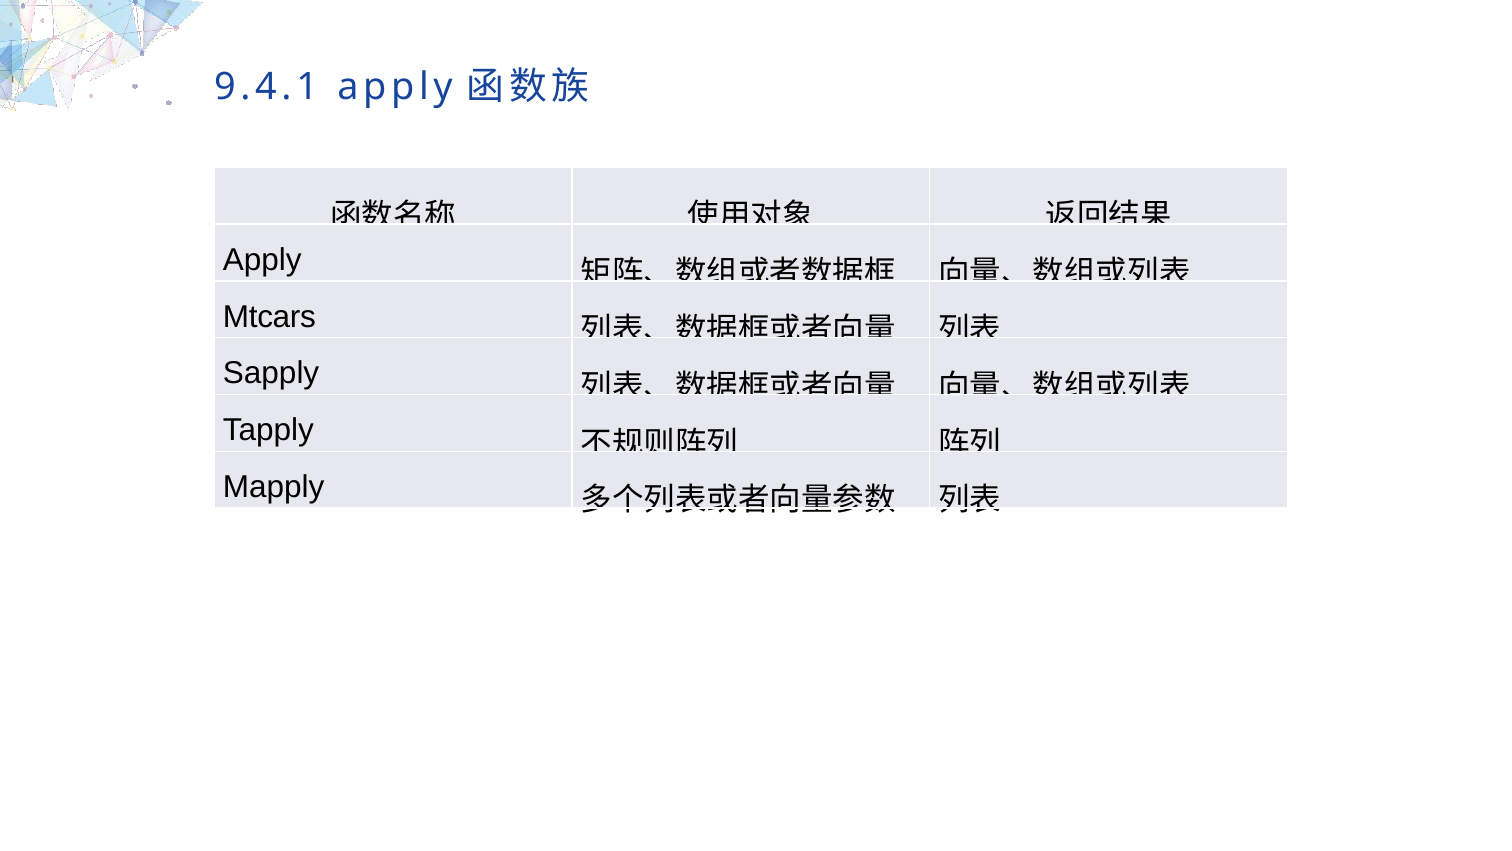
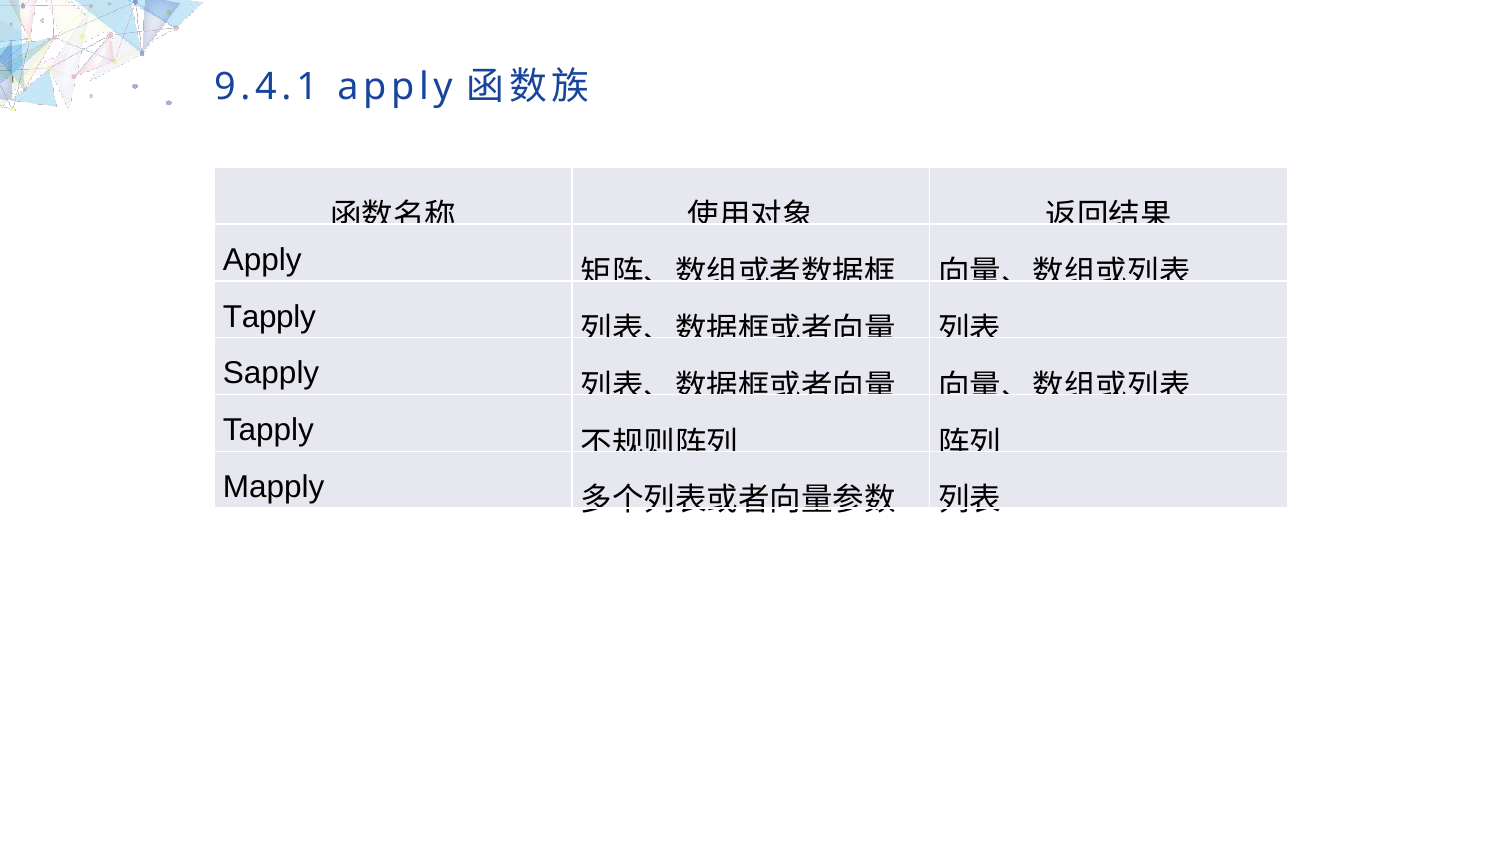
Mtcars at (269, 316): Mtcars -> Tapply
